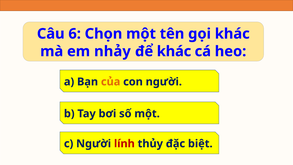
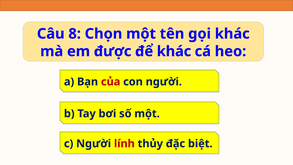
6: 6 -> 8
nhảy: nhảy -> được
của colour: orange -> red
